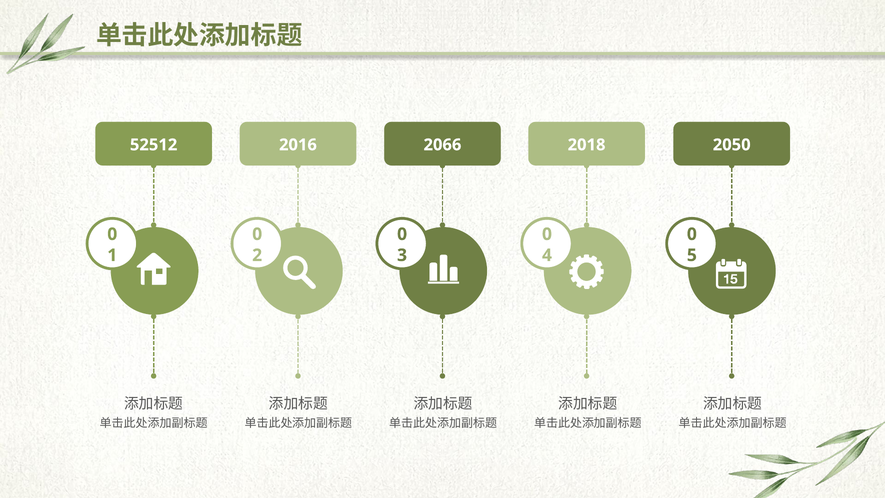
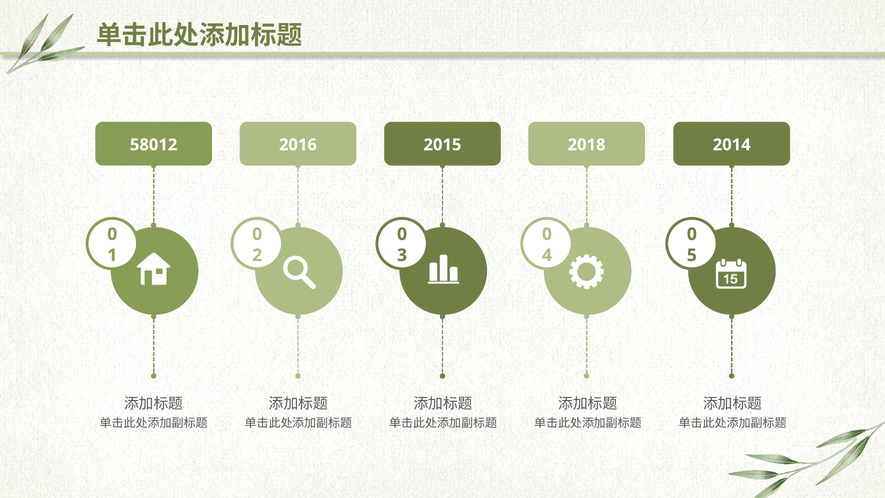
52512: 52512 -> 58012
2066: 2066 -> 2015
2050: 2050 -> 2014
